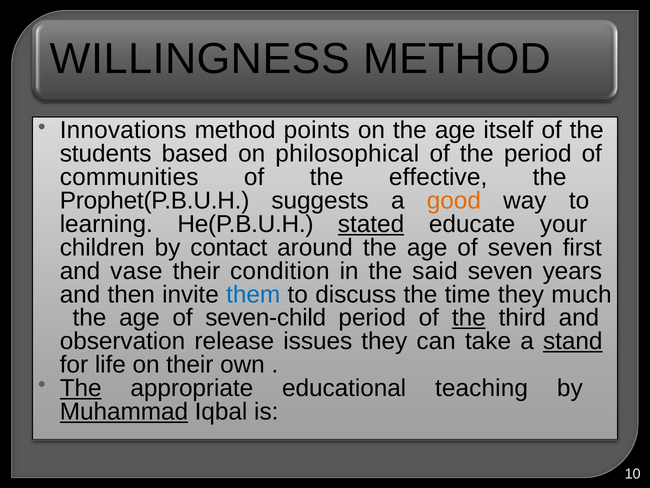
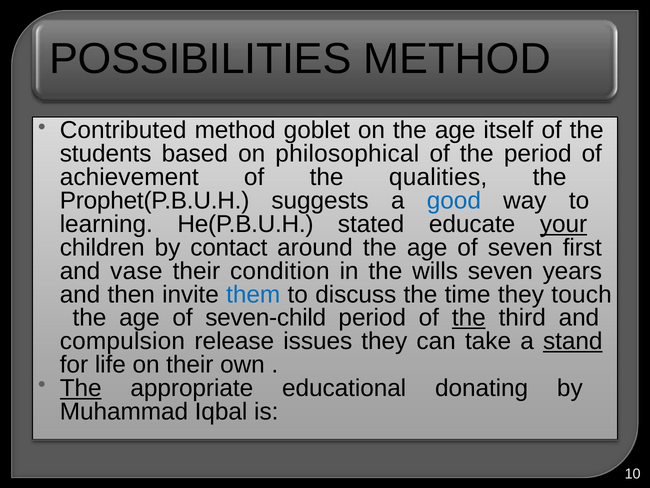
WILLINGNESS: WILLINGNESS -> POSSIBILITIES
Innovations: Innovations -> Contributed
points: points -> goblet
communities: communities -> achievement
effective: effective -> qualities
good colour: orange -> blue
stated underline: present -> none
your underline: none -> present
said: said -> wills
much: much -> touch
observation: observation -> compulsion
teaching: teaching -> donating
Muhammad underline: present -> none
